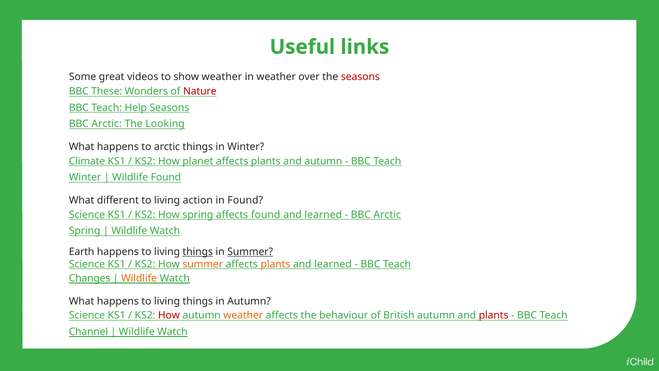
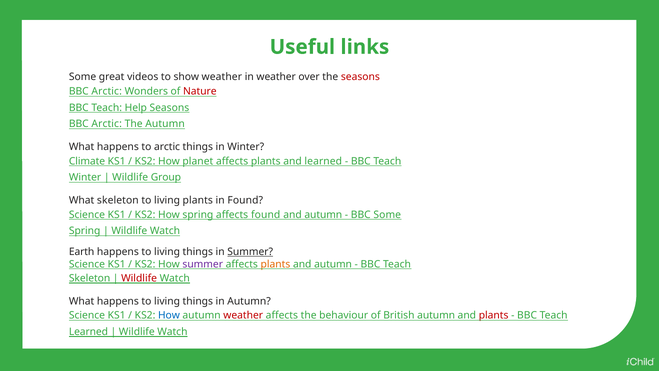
These at (107, 91): These -> Arctic
The Looking: Looking -> Autumn
and autumn: autumn -> learned
Wildlife Found: Found -> Group
What different: different -> skeleton
living action: action -> plants
learned at (323, 214): learned -> autumn
Arctic at (387, 214): Arctic -> Some
things at (198, 252) underline: present -> none
summer at (203, 264) colour: orange -> purple
learned at (333, 264): learned -> autumn
Changes at (90, 278): Changes -> Skeleton
Wildlife at (139, 278) colour: orange -> red
How at (169, 315) colour: red -> blue
weather at (243, 315) colour: orange -> red
Channel at (88, 332): Channel -> Learned
